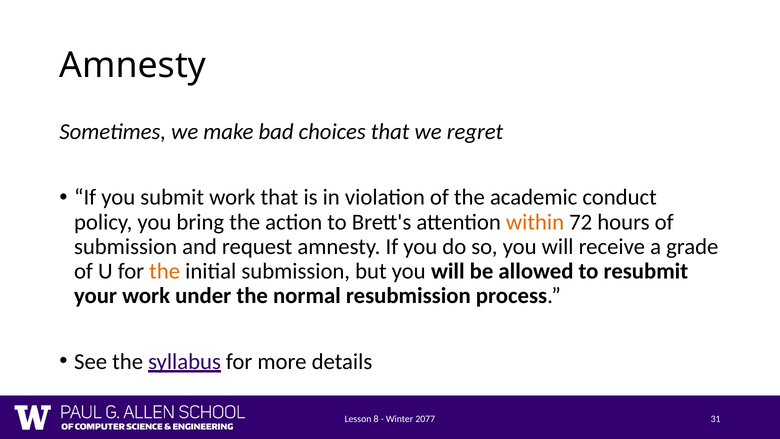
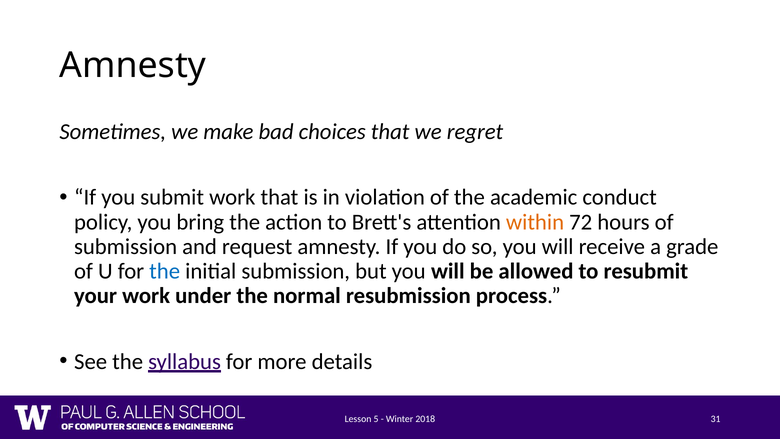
the at (165, 271) colour: orange -> blue
8: 8 -> 5
2077: 2077 -> 2018
